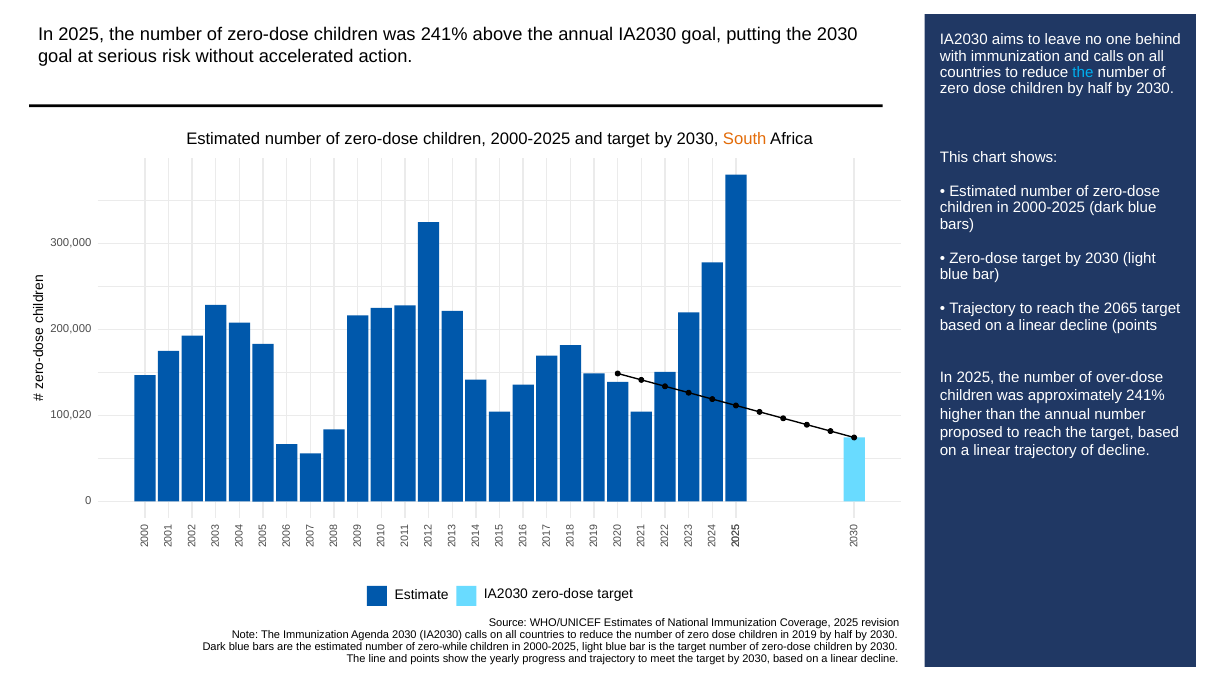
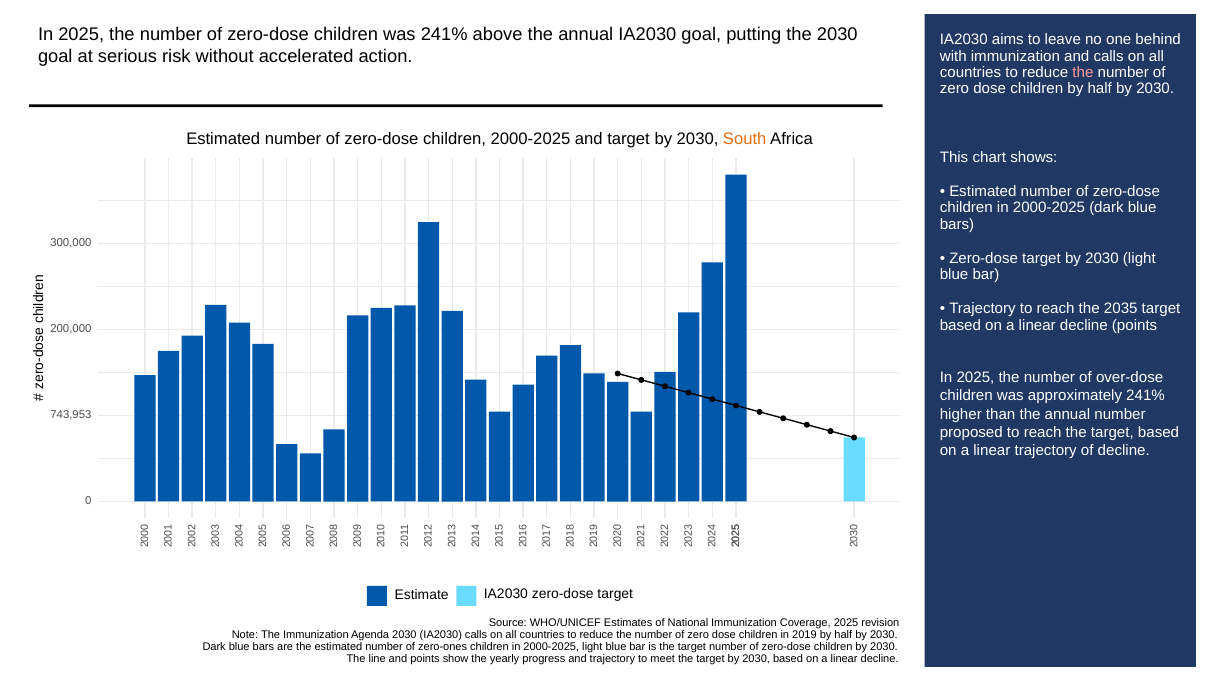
the at (1083, 72) colour: light blue -> pink
2065: 2065 -> 2035
100,020: 100,020 -> 743,953
zero-while: zero-while -> zero-ones
